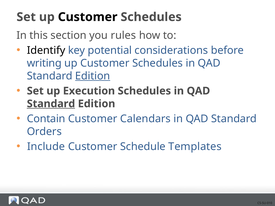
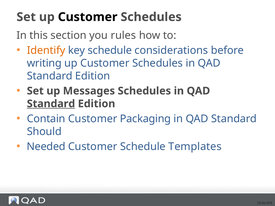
Identify colour: black -> orange
key potential: potential -> schedule
Edition at (93, 76) underline: present -> none
Execution: Execution -> Messages
Calendars: Calendars -> Packaging
Orders: Orders -> Should
Include: Include -> Needed
